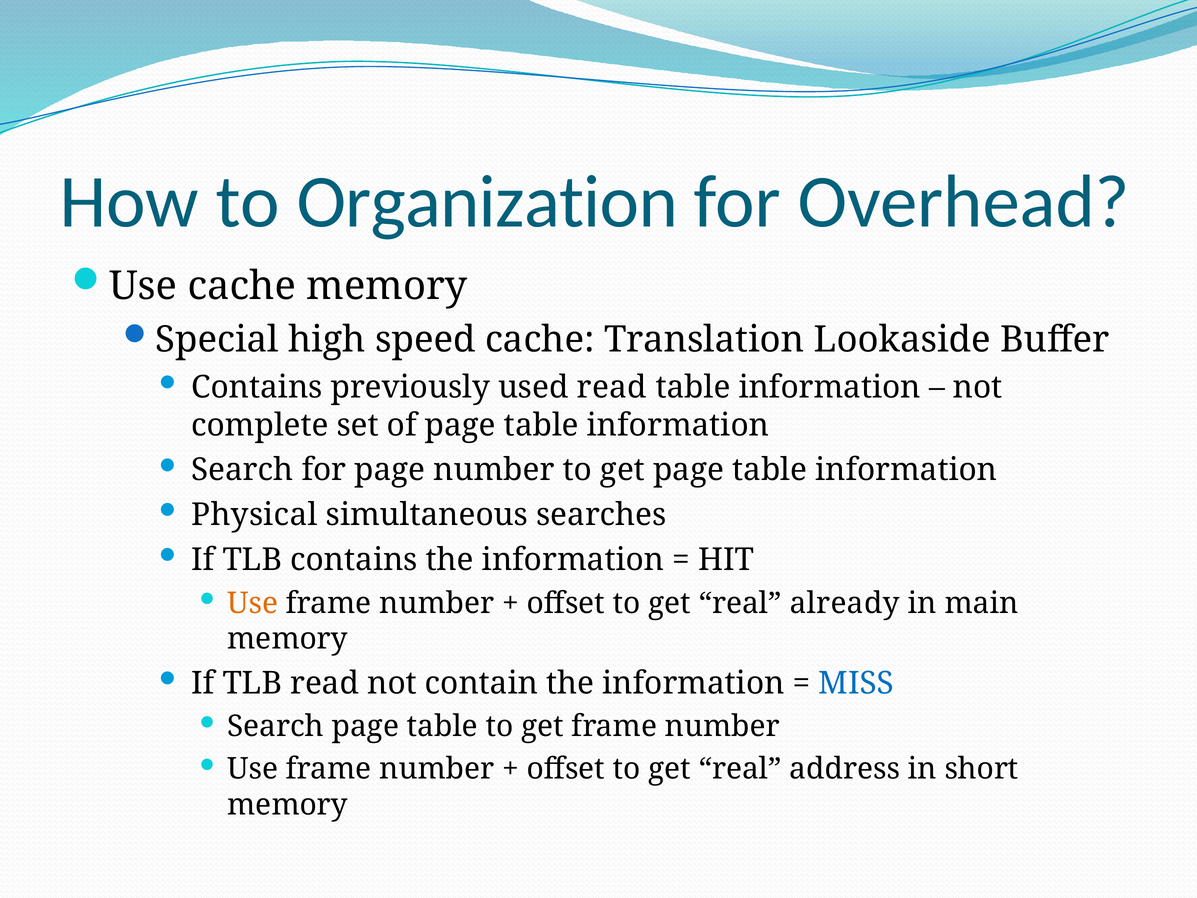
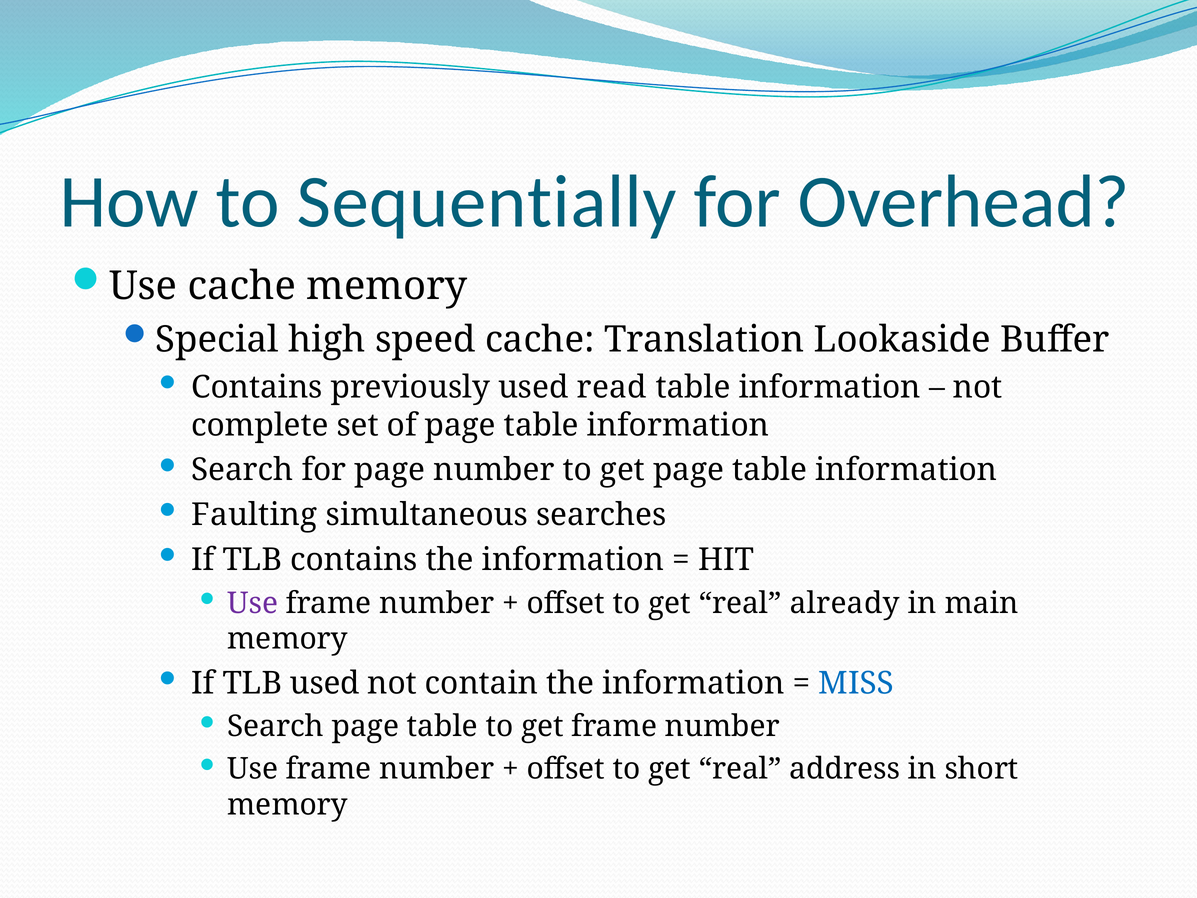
Organization: Organization -> Sequentially
Physical: Physical -> Faulting
Use at (253, 603) colour: orange -> purple
TLB read: read -> used
